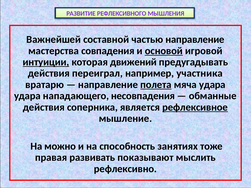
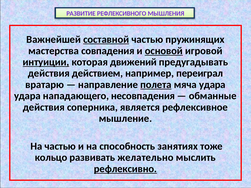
составной underline: none -> present
частью направление: направление -> пружинящих
переиграл: переиграл -> действием
участника: участника -> переиграл
рефлексивное underline: present -> none
На можно: можно -> частью
правая: правая -> кольцо
показывают: показывают -> желательно
рефлексивно underline: none -> present
